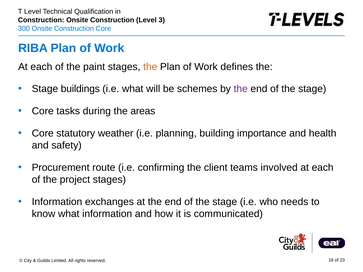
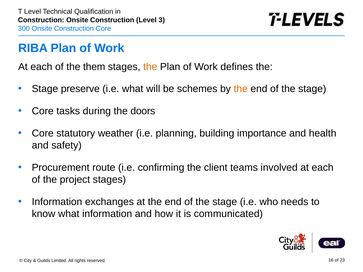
paint: paint -> them
buildings: buildings -> preserve
the at (241, 89) colour: purple -> orange
areas: areas -> doors
